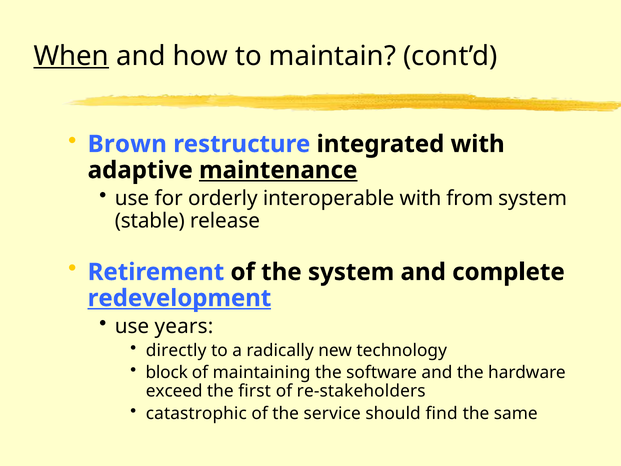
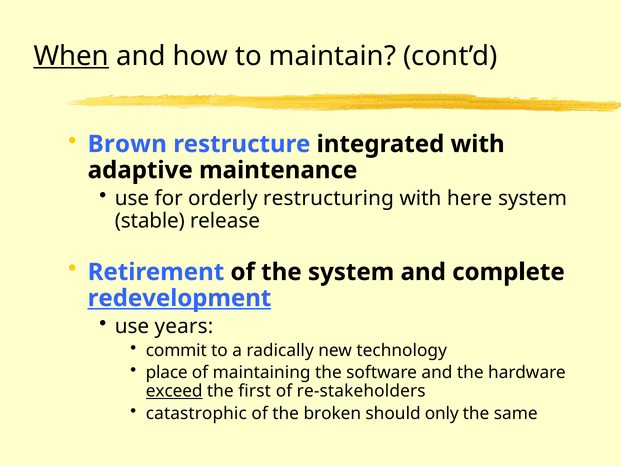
maintenance underline: present -> none
interoperable: interoperable -> restructuring
from: from -> here
directly: directly -> commit
block: block -> place
exceed underline: none -> present
service: service -> broken
find: find -> only
